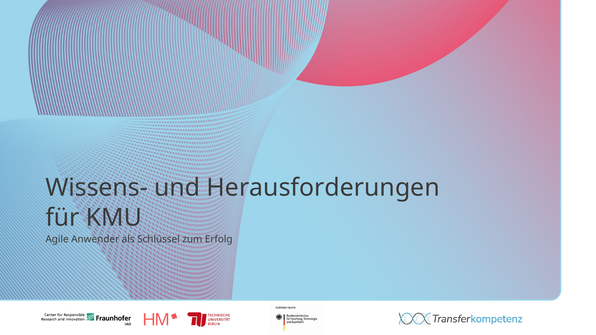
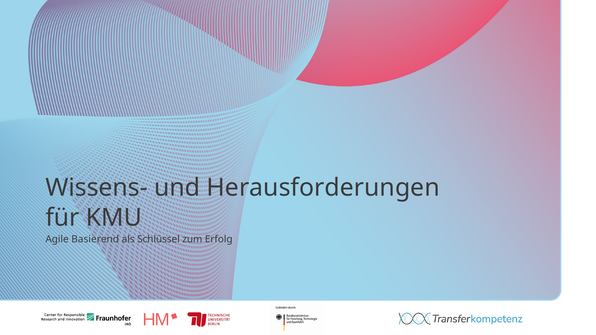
Anwender: Anwender -> Basierend
